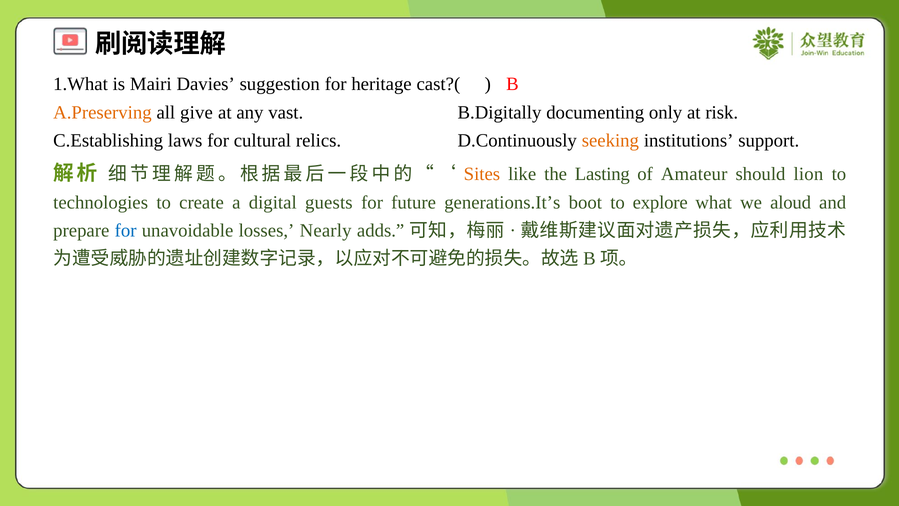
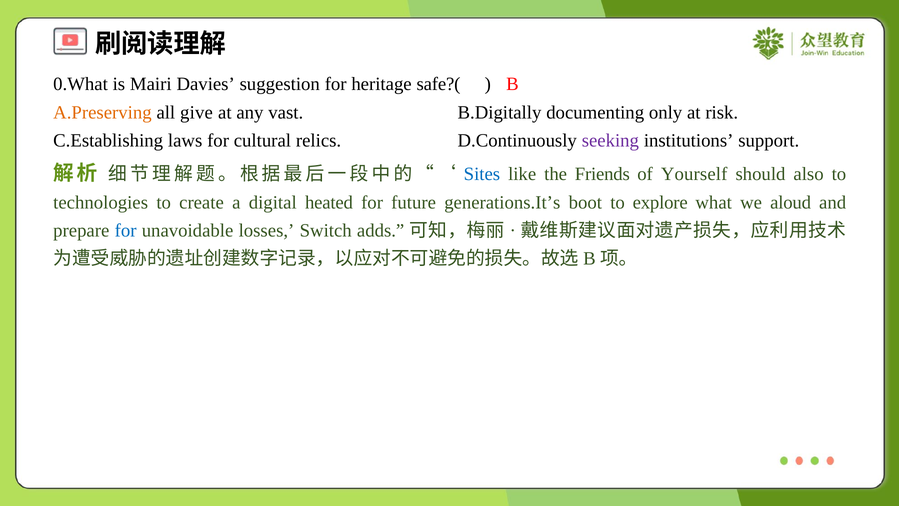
1.What: 1.What -> 0.What
cast?(: cast?( -> safe?(
seeking colour: orange -> purple
Sites colour: orange -> blue
Lasting: Lasting -> Friends
Amateur: Amateur -> Yourself
lion: lion -> also
guests: guests -> heated
Nearly: Nearly -> Switch
